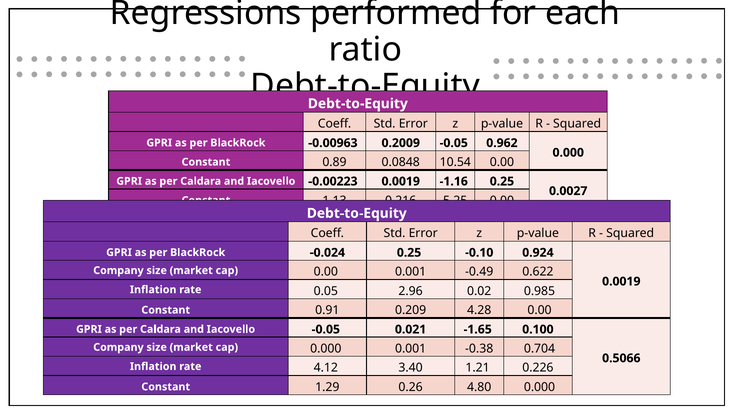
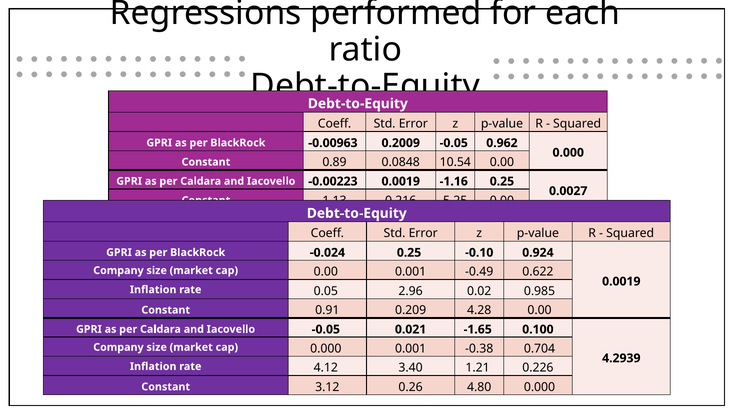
0.5066: 0.5066 -> 4.2939
1.29: 1.29 -> 3.12
